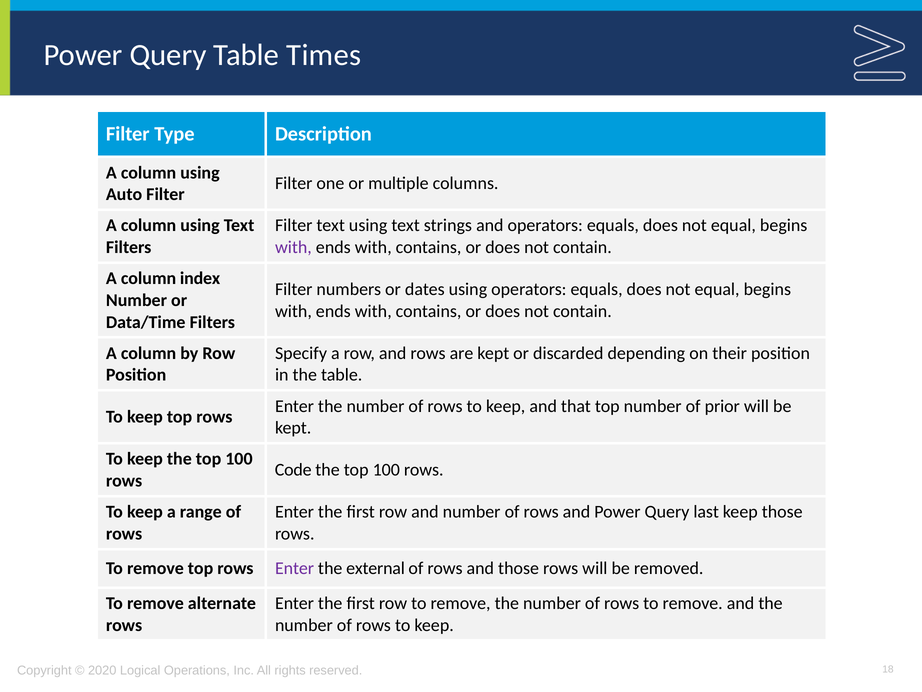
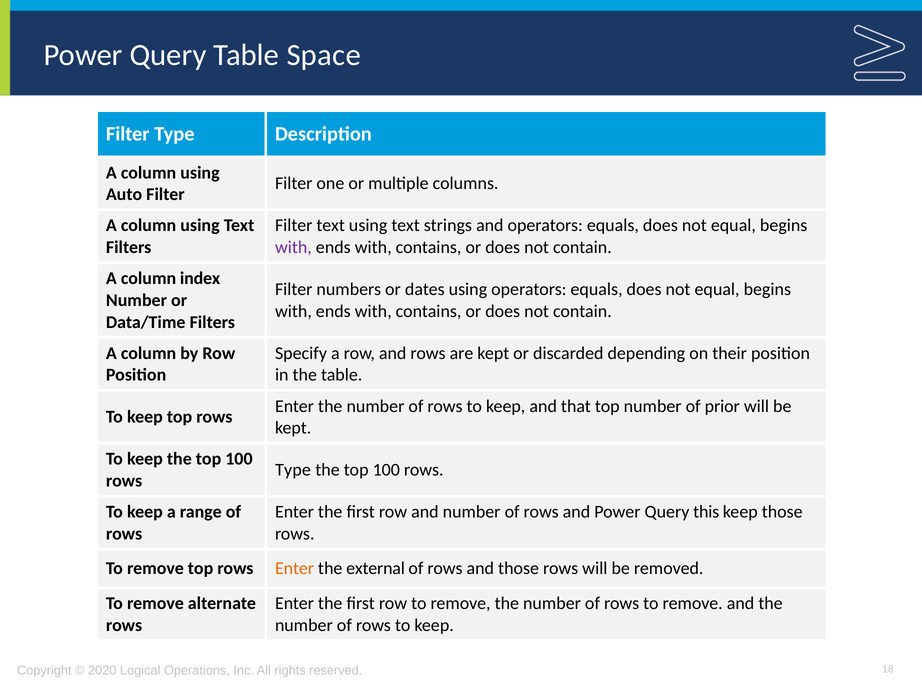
Times: Times -> Space
Code at (293, 470): Code -> Type
last: last -> this
Enter at (295, 568) colour: purple -> orange
